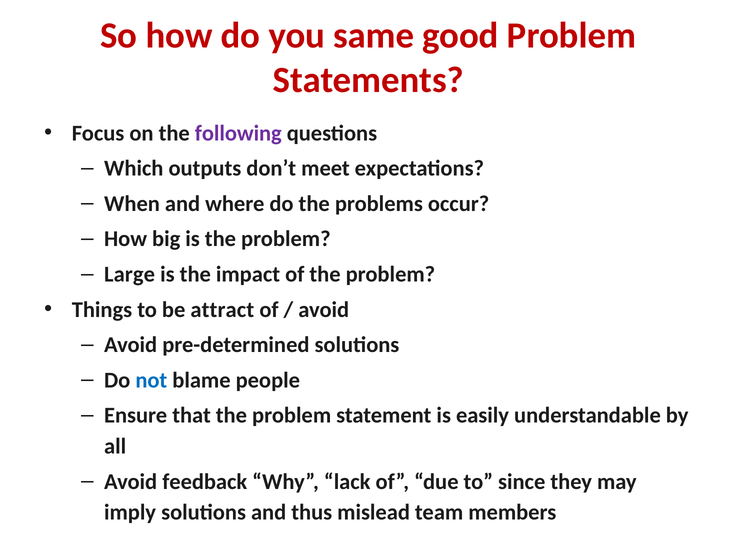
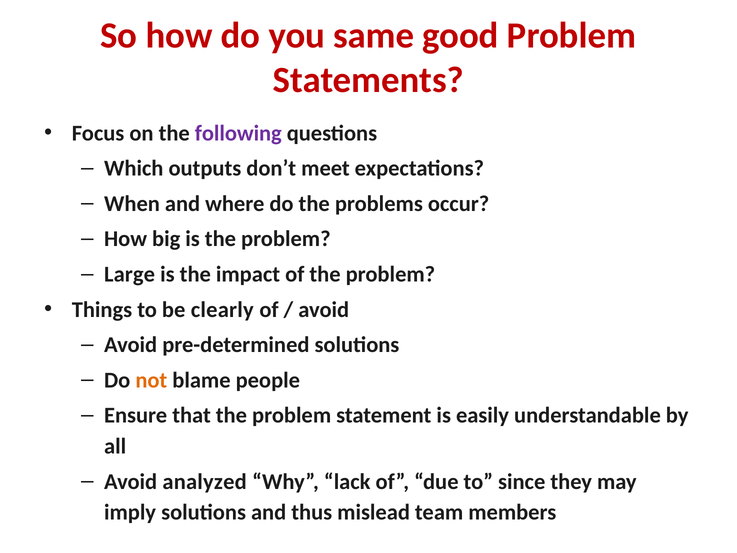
attract: attract -> clearly
not colour: blue -> orange
feedback: feedback -> analyzed
